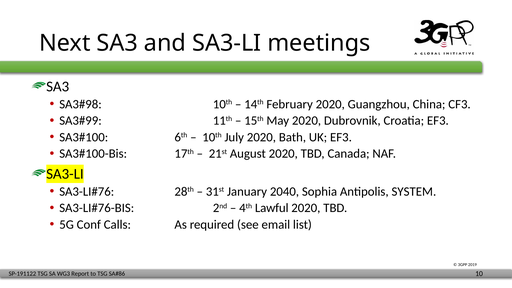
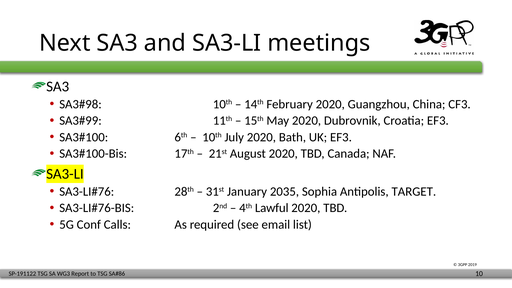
2040: 2040 -> 2035
SYSTEM: SYSTEM -> TARGET
